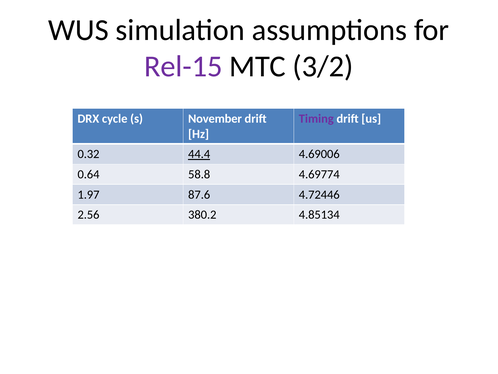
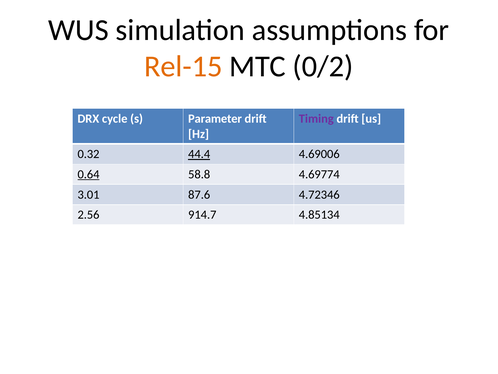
Rel-15 colour: purple -> orange
3/2: 3/2 -> 0/2
November: November -> Parameter
0.64 underline: none -> present
1.97: 1.97 -> 3.01
4.72446: 4.72446 -> 4.72346
380.2: 380.2 -> 914.7
